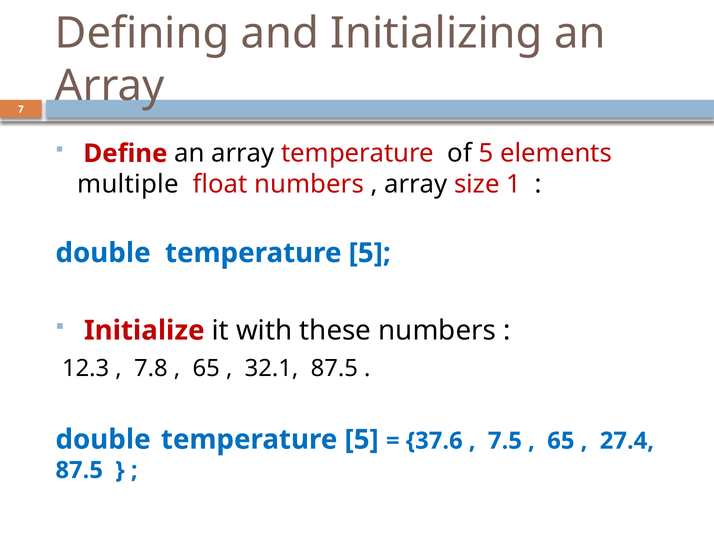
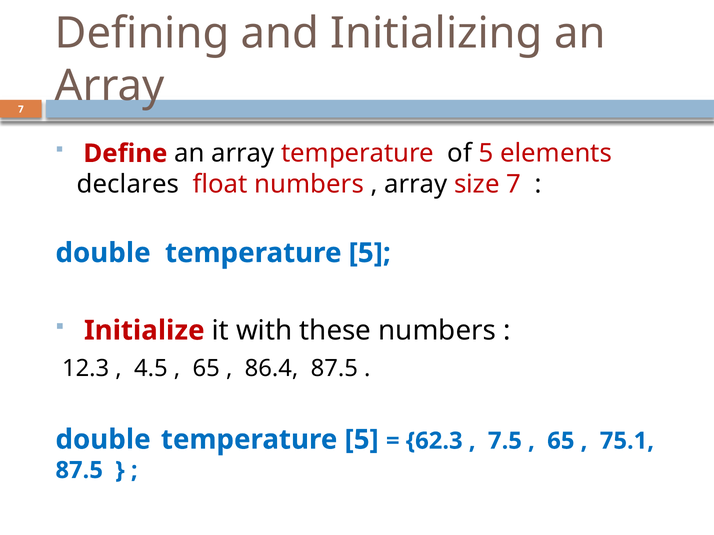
multiple: multiple -> declares
size 1: 1 -> 7
7.8: 7.8 -> 4.5
32.1: 32.1 -> 86.4
37.6: 37.6 -> 62.3
27.4: 27.4 -> 75.1
